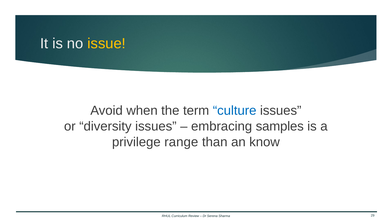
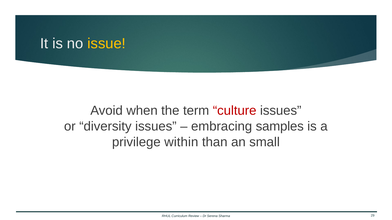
culture colour: blue -> red
range: range -> within
know: know -> small
